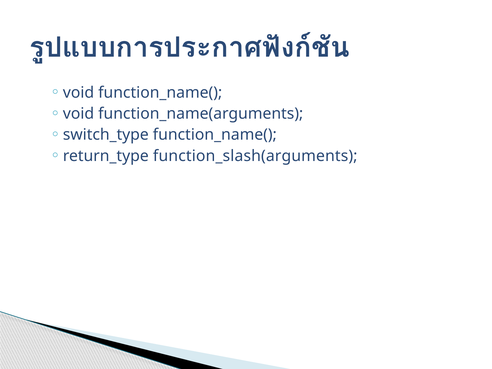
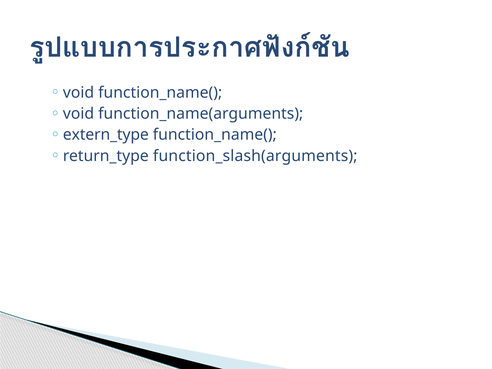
switch_type: switch_type -> extern_type
